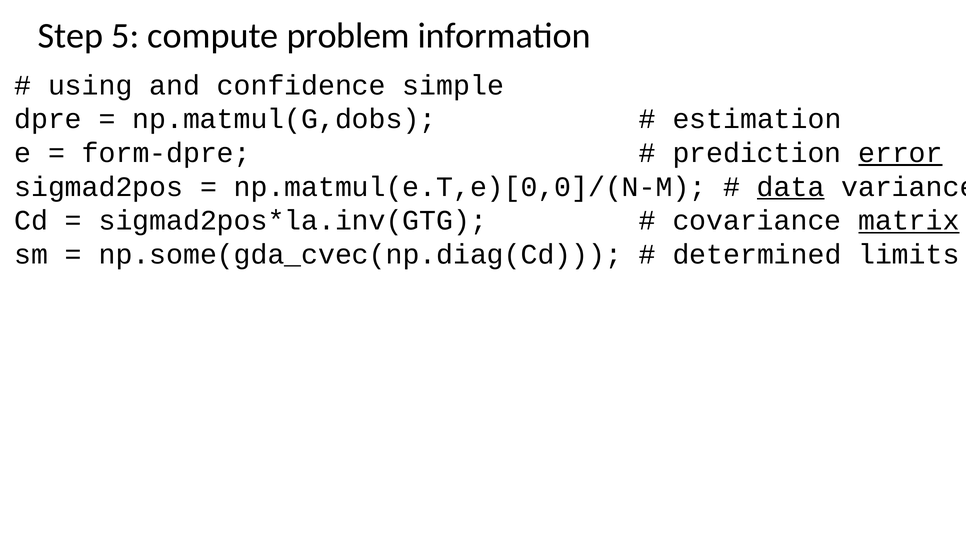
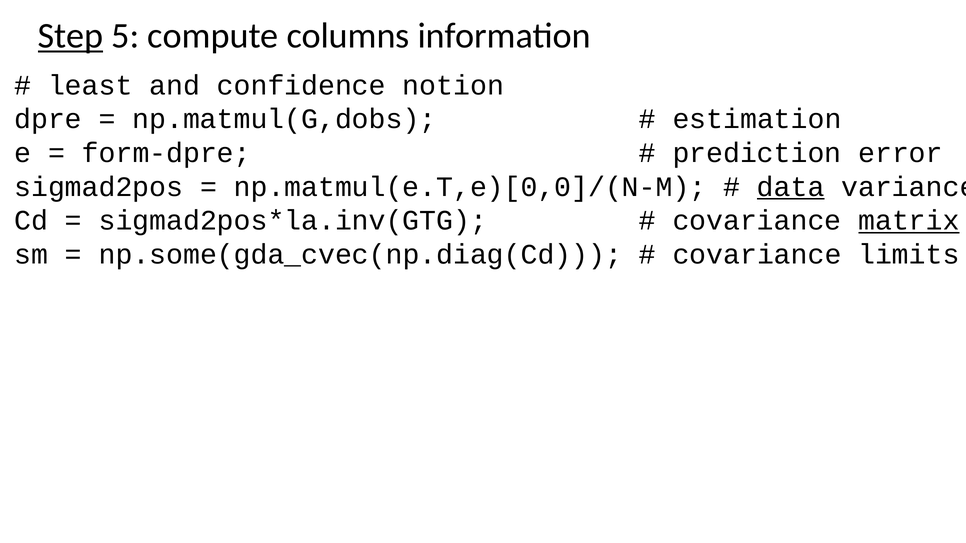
Step underline: none -> present
problem: problem -> columns
using: using -> least
simple: simple -> notion
error underline: present -> none
determined at (757, 255): determined -> covariance
